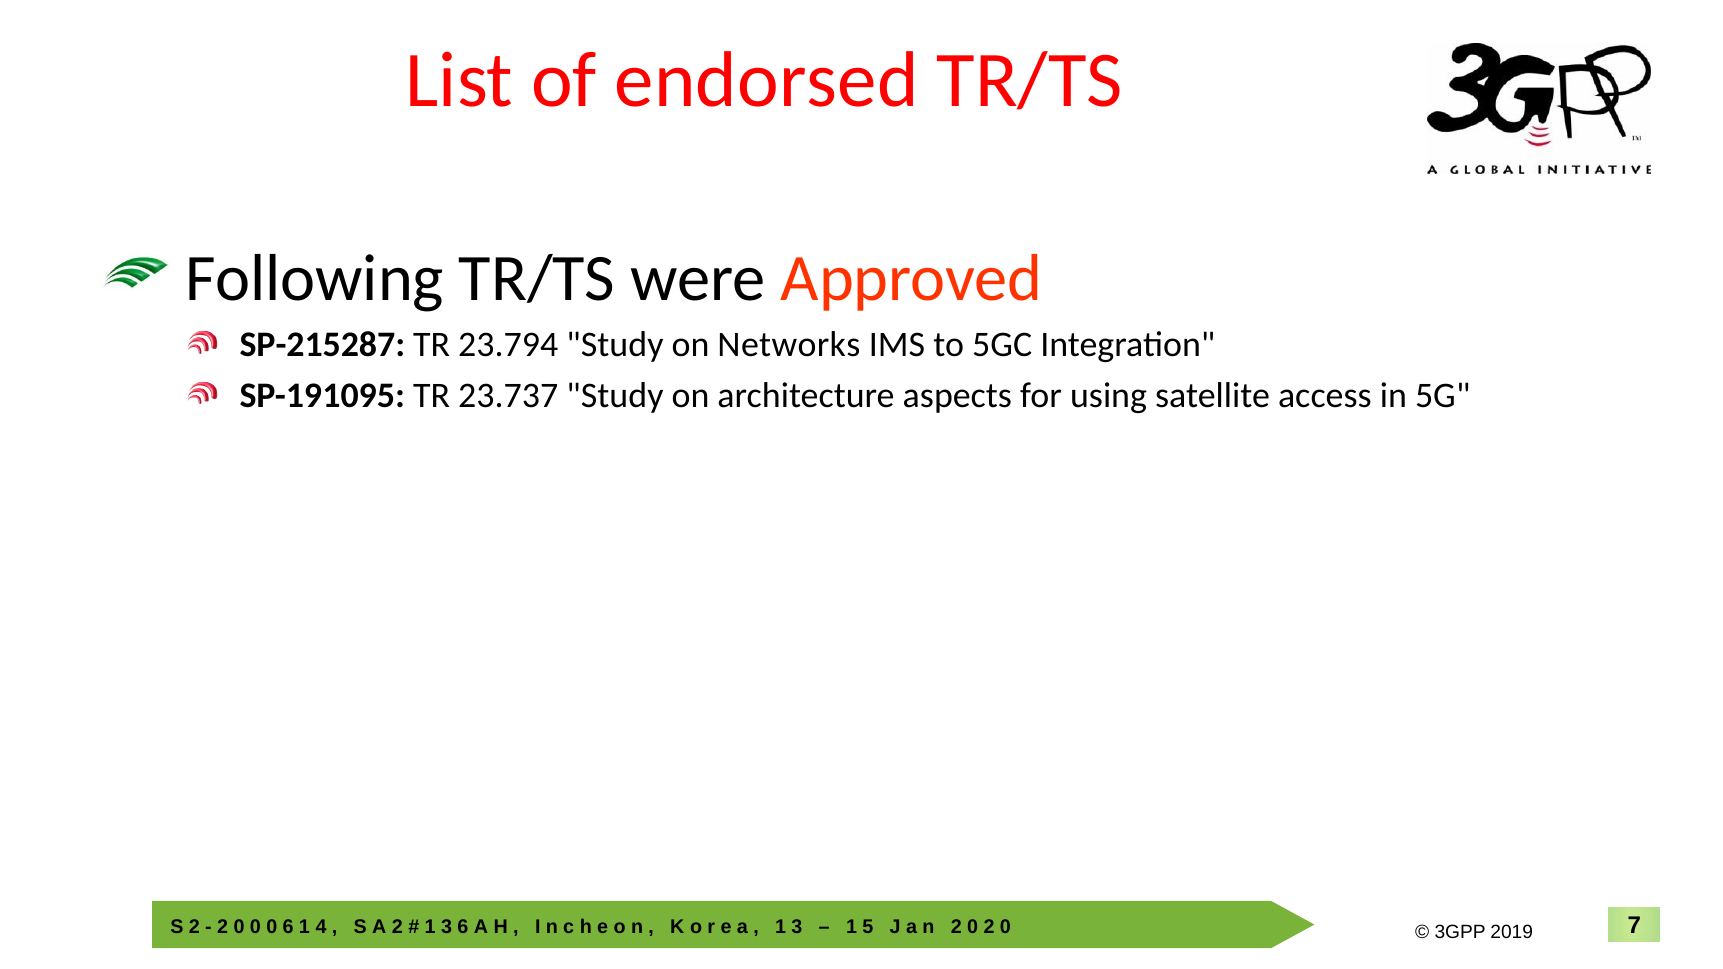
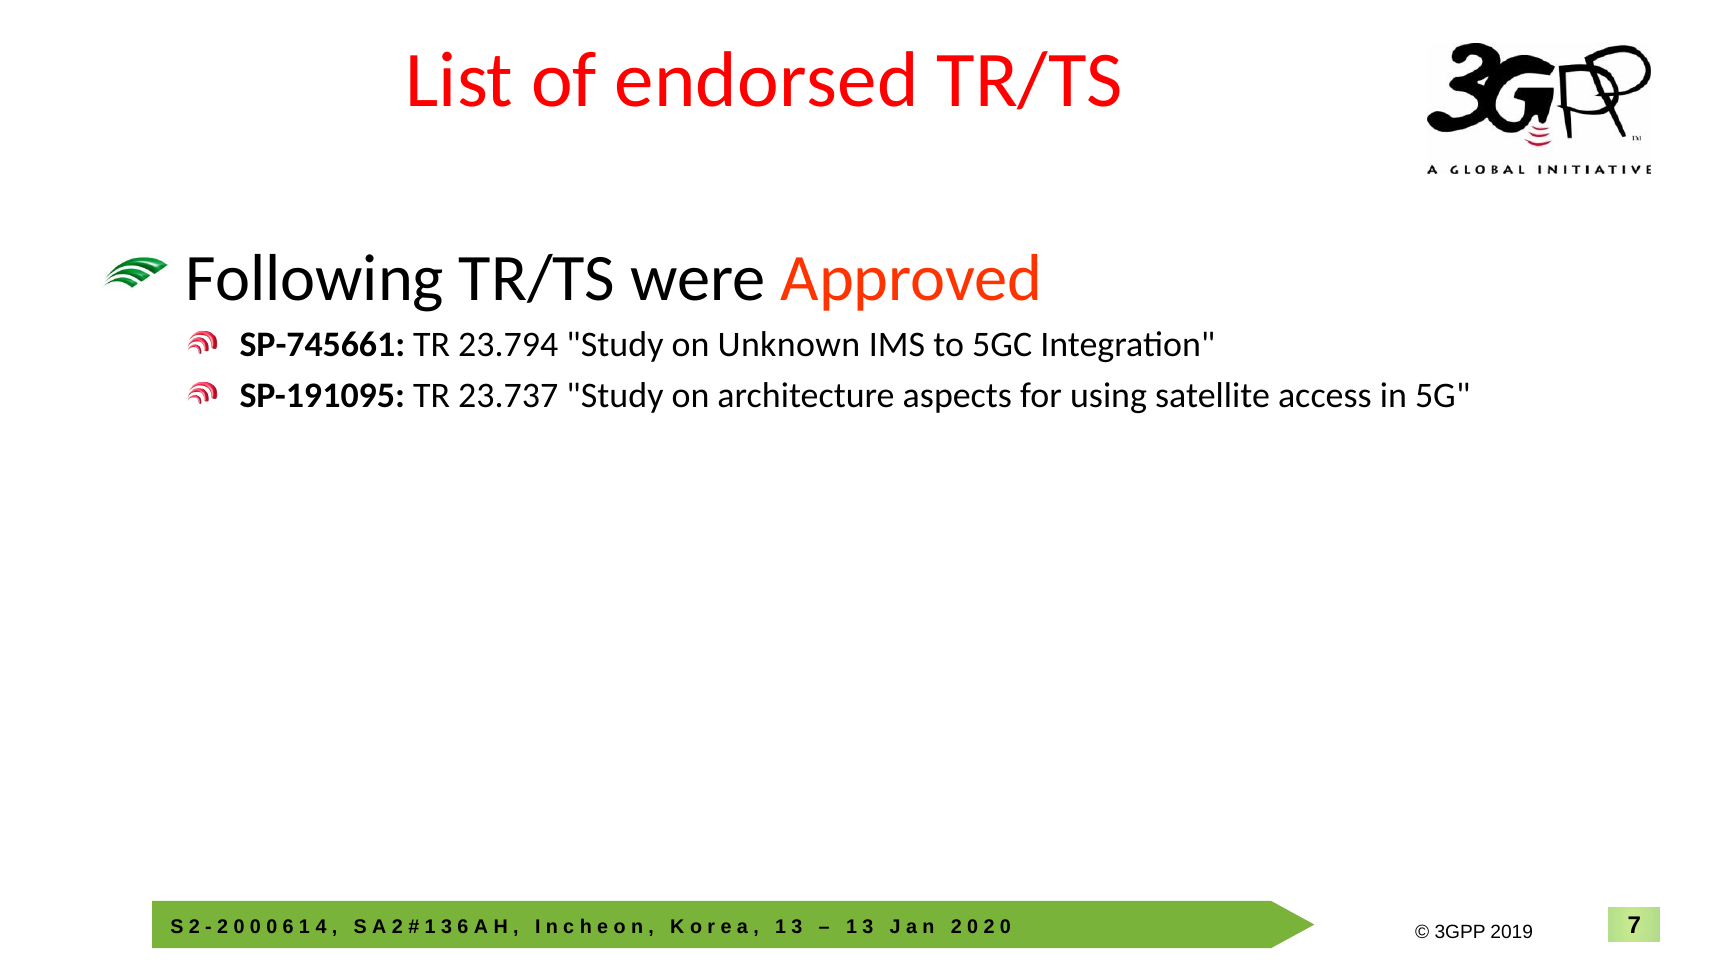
SP-215287: SP-215287 -> SP-745661
Networks: Networks -> Unknown
5 at (868, 927): 5 -> 3
